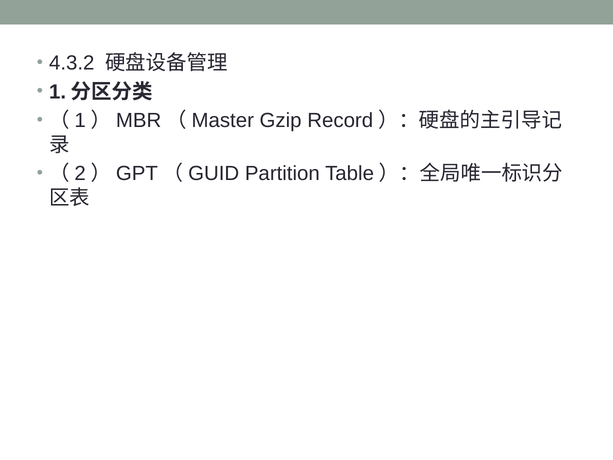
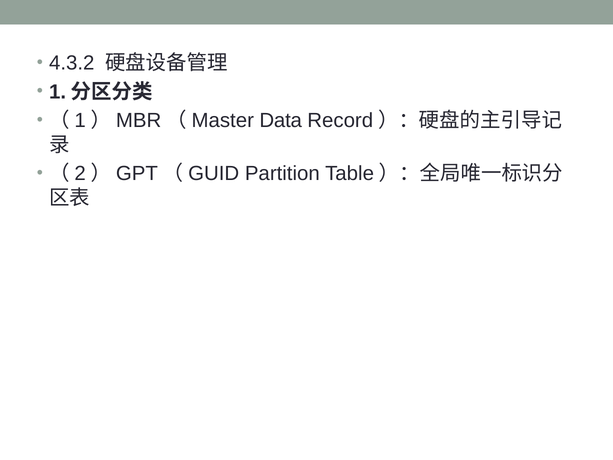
Gzip: Gzip -> Data
